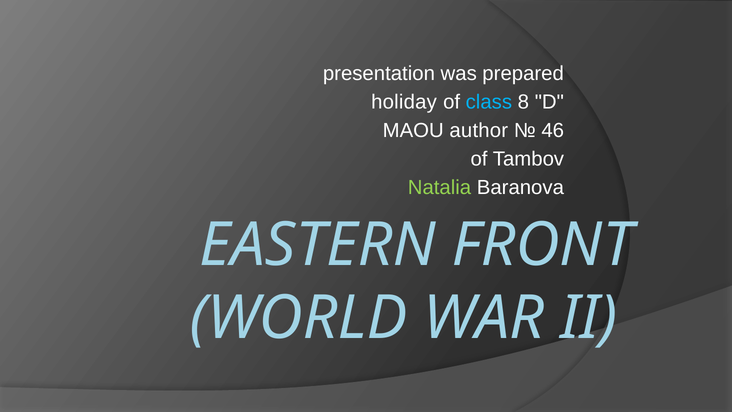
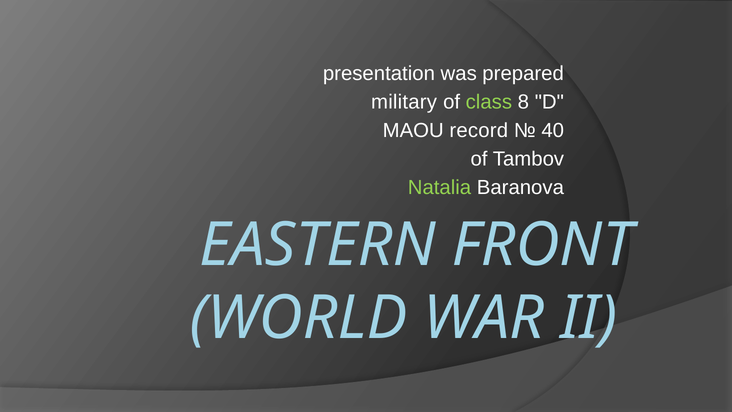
holiday: holiday -> military
class colour: light blue -> light green
author: author -> record
46: 46 -> 40
